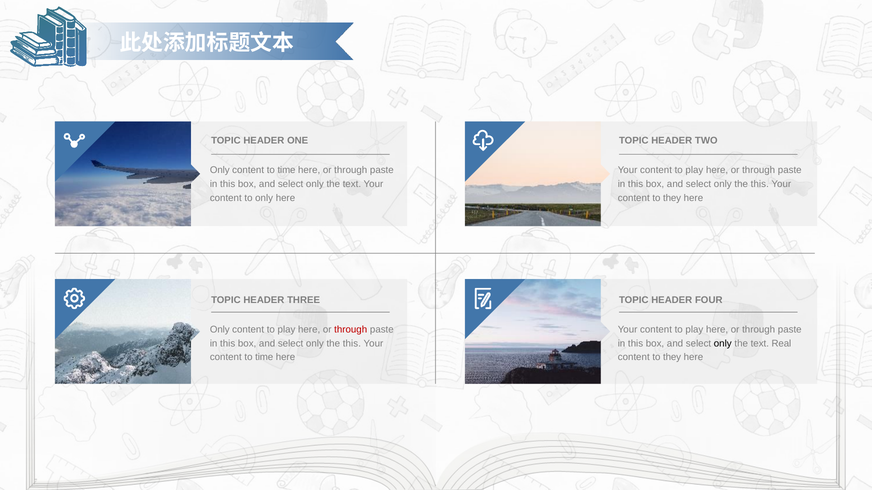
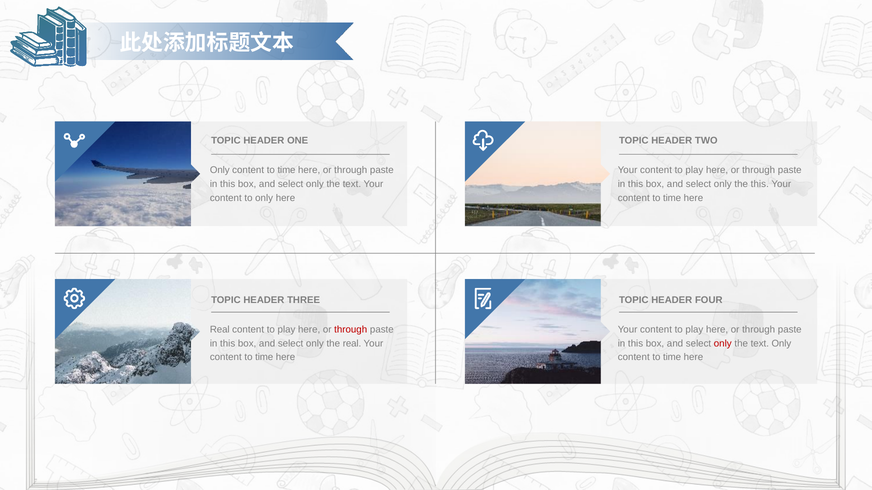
they at (672, 198): they -> time
Only at (220, 330): Only -> Real
this at (352, 344): this -> real
only at (723, 344) colour: black -> red
text Real: Real -> Only
they at (672, 358): they -> time
